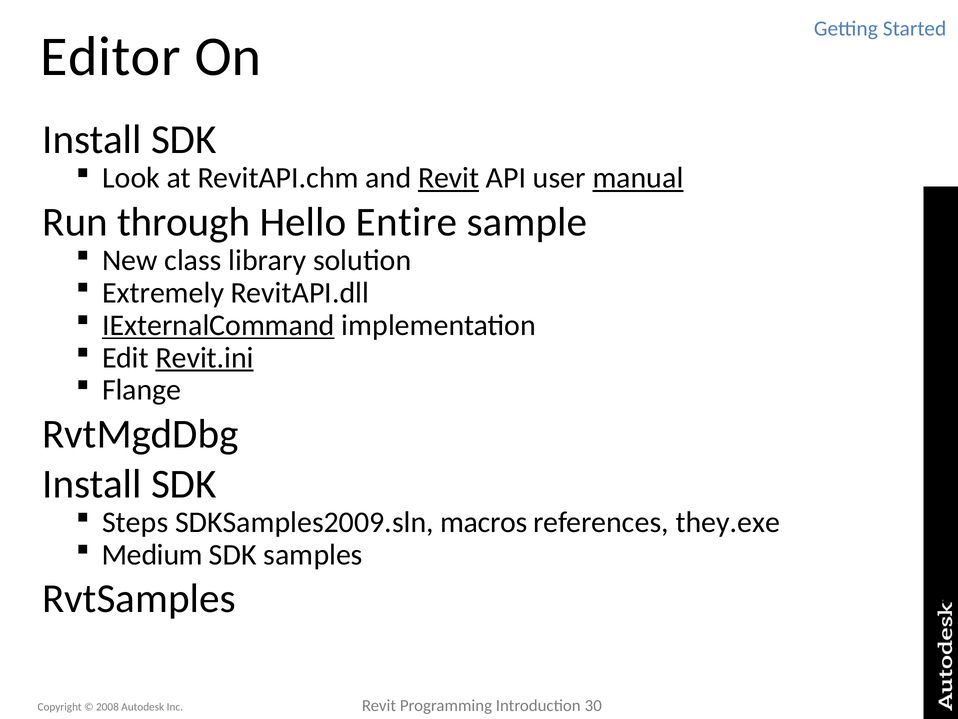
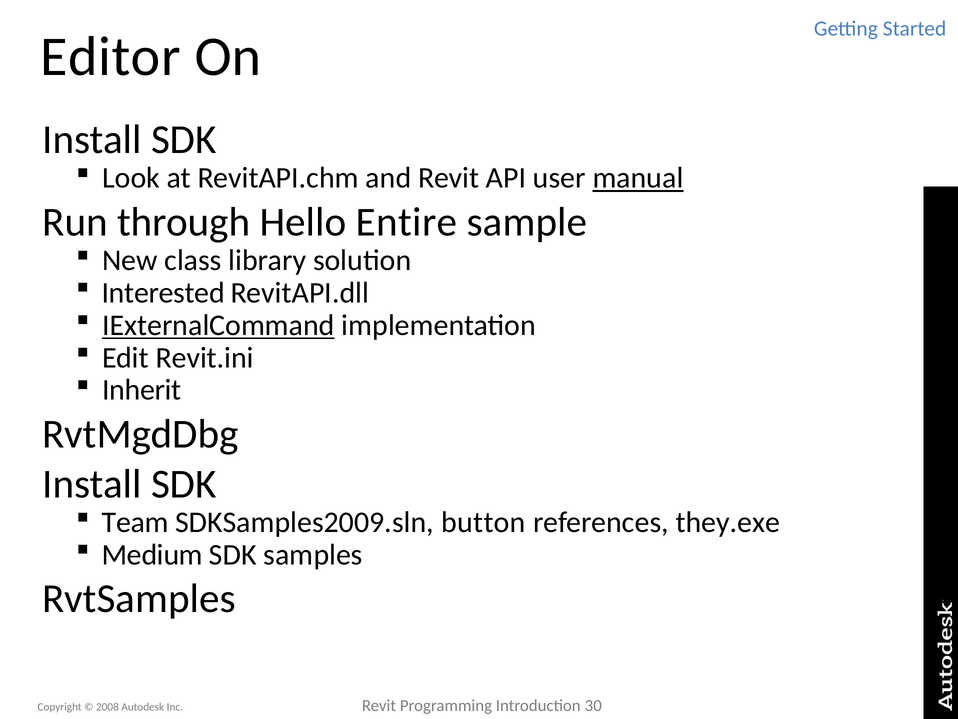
Revit at (449, 178) underline: present -> none
Extremely: Extremely -> Interested
Revit.ini underline: present -> none
Flange: Flange -> Inherit
Steps: Steps -> Team
macros: macros -> button
